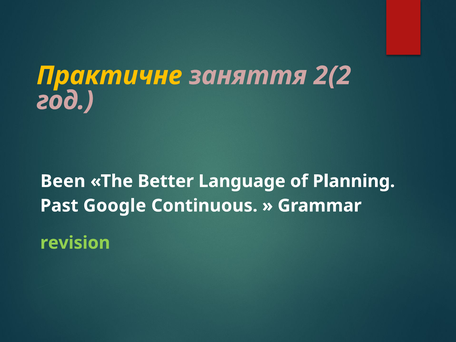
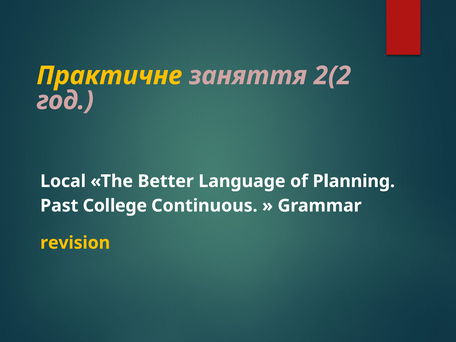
Been: Been -> Local
Google: Google -> College
revision colour: light green -> yellow
